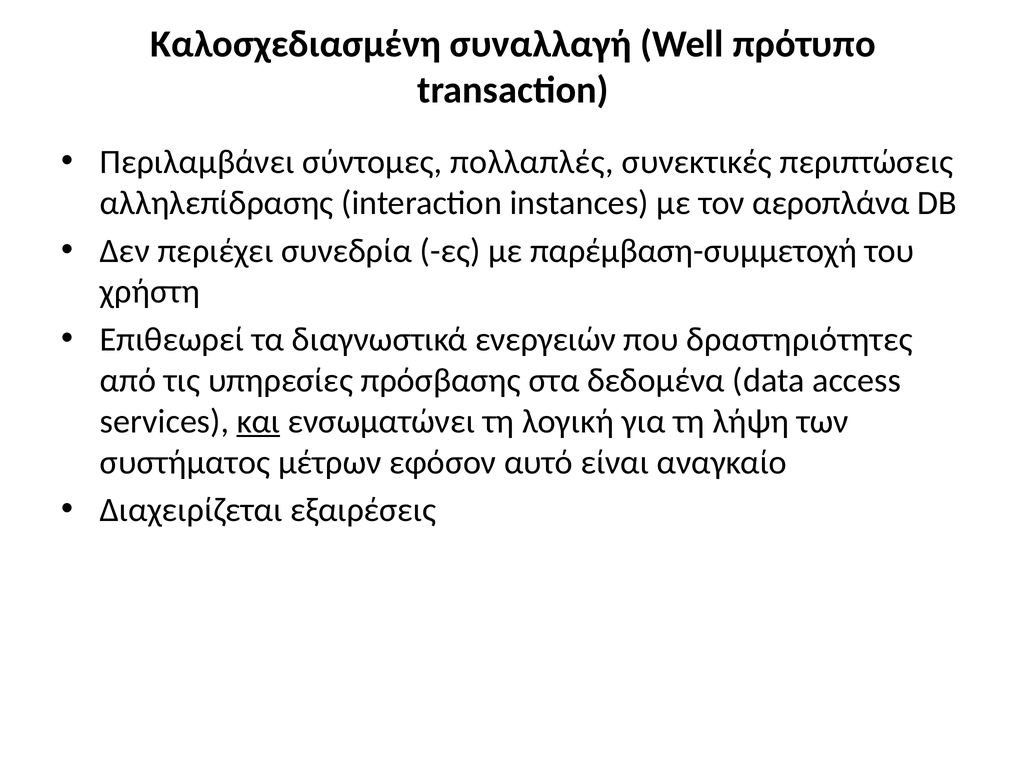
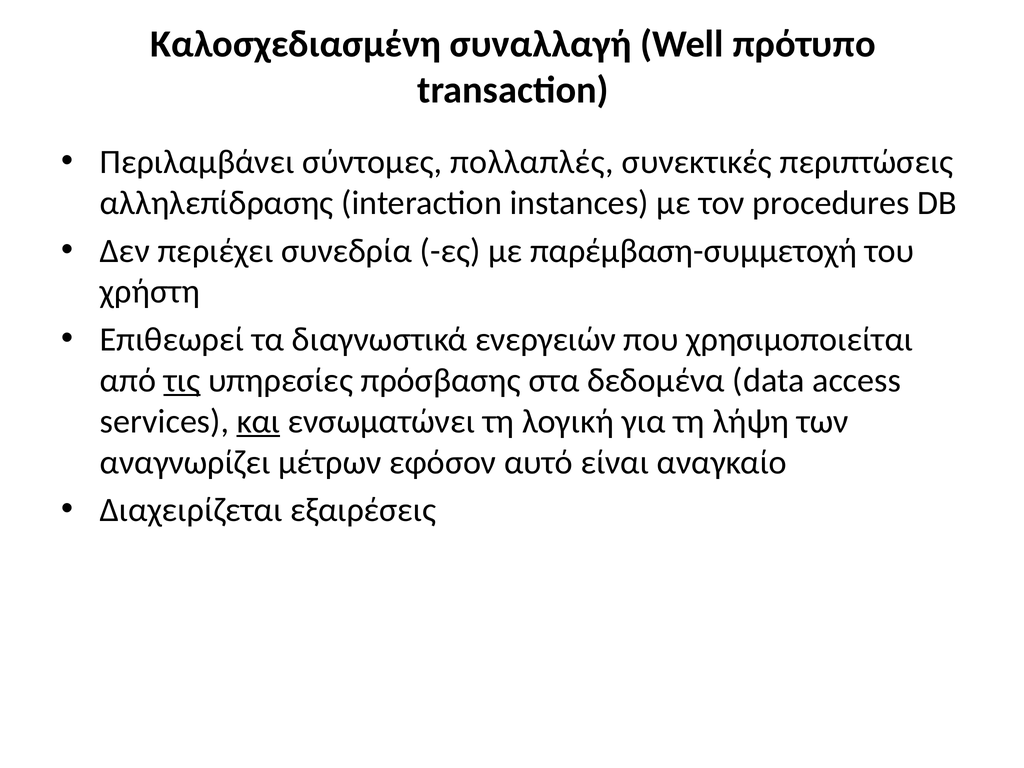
αεροπλάνα: αεροπλάνα -> procedures
δραστηριότητες: δραστηριότητες -> χρησιμοποιείται
τις underline: none -> present
συστήματος: συστήματος -> αναγνωρίζει
